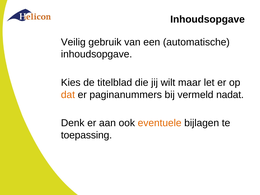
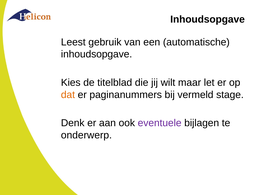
Veilig: Veilig -> Leest
nadat: nadat -> stage
eventuele colour: orange -> purple
toepassing: toepassing -> onderwerp
